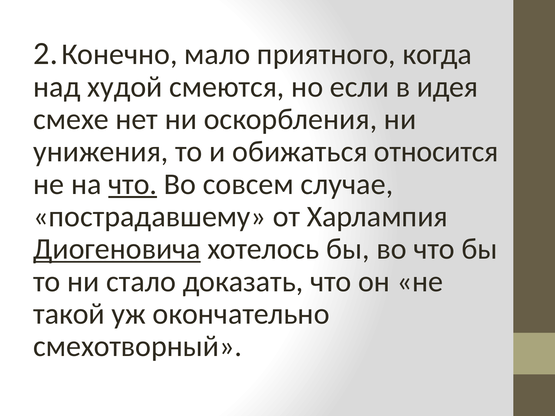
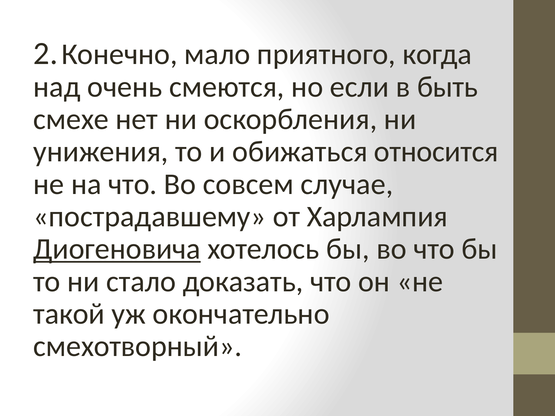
худой: худой -> очень
идея: идея -> быть
что at (133, 184) underline: present -> none
